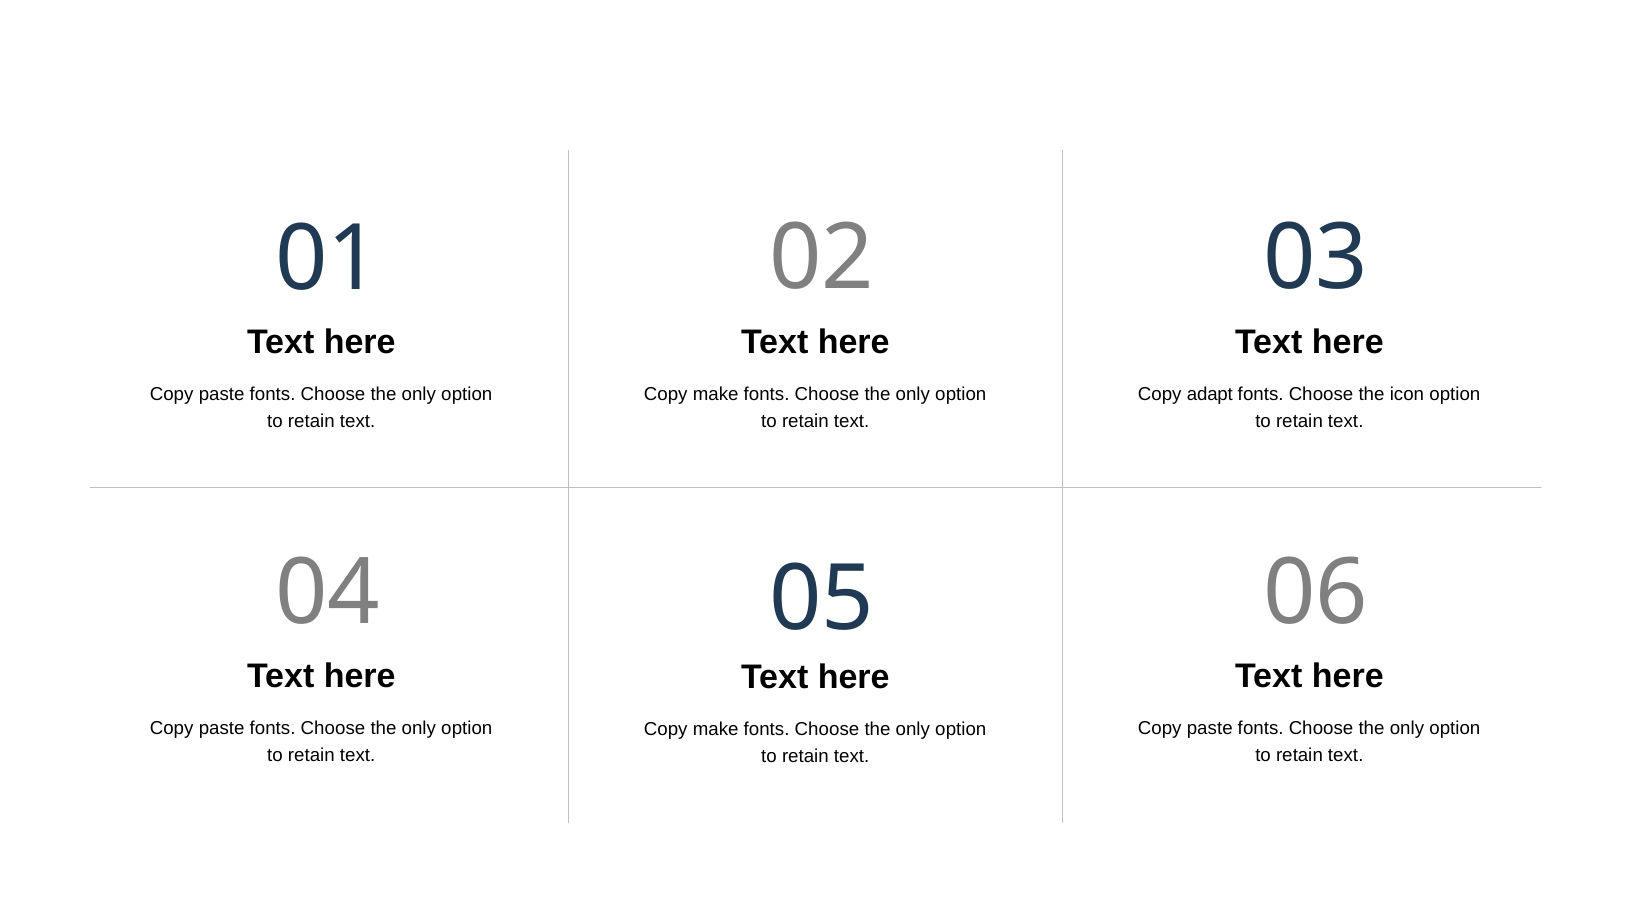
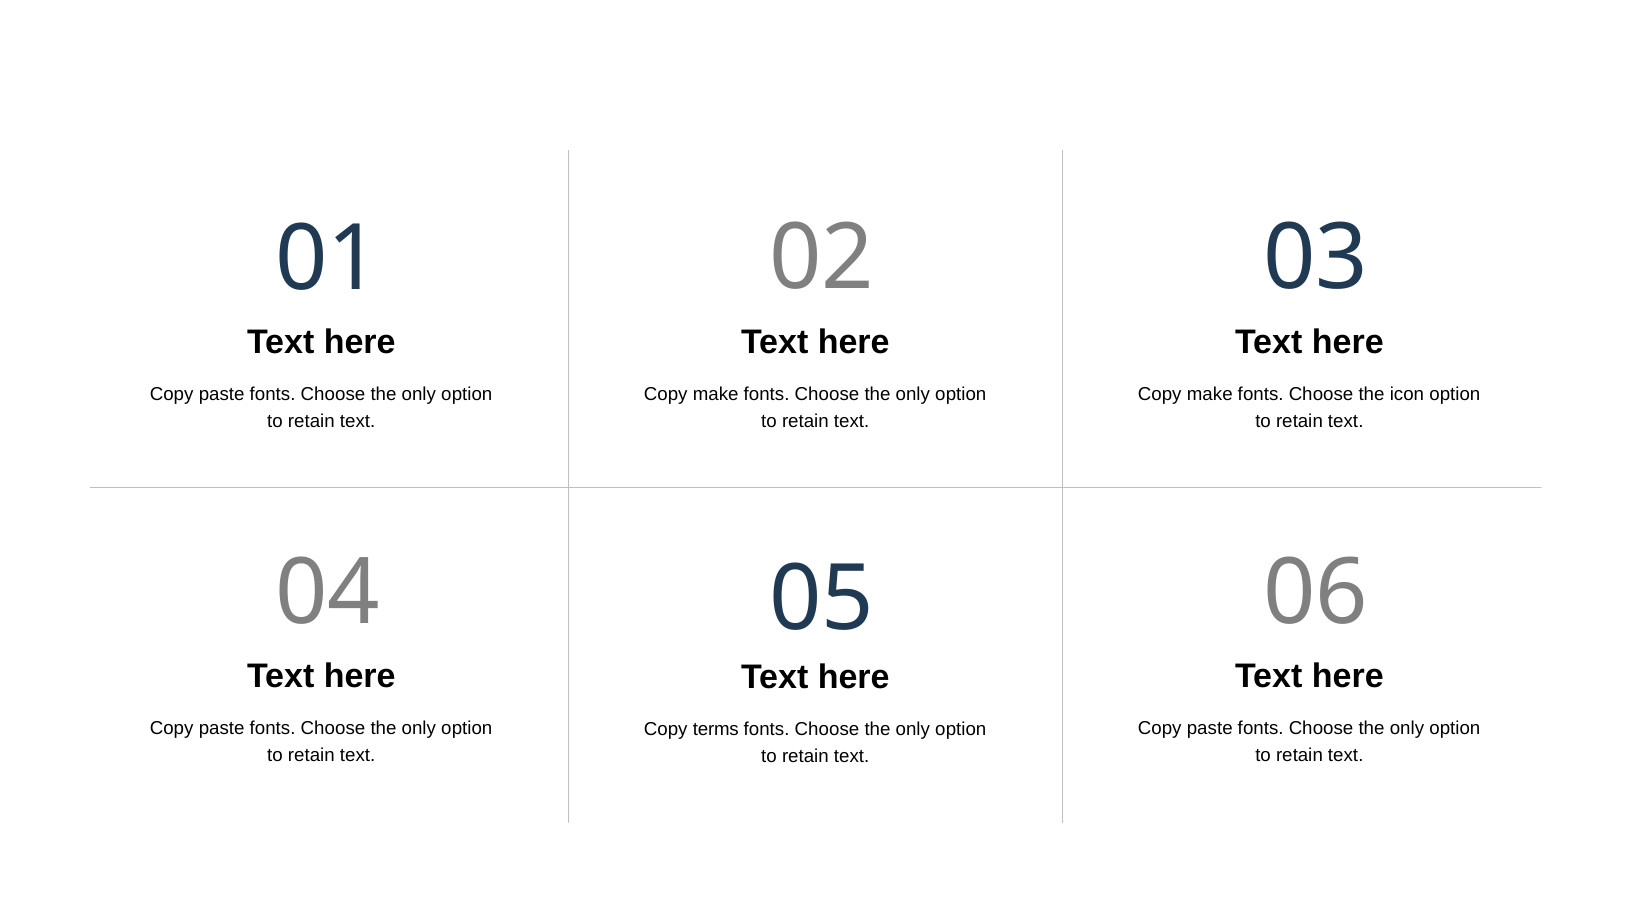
adapt at (1210, 394): adapt -> make
make at (716, 729): make -> terms
